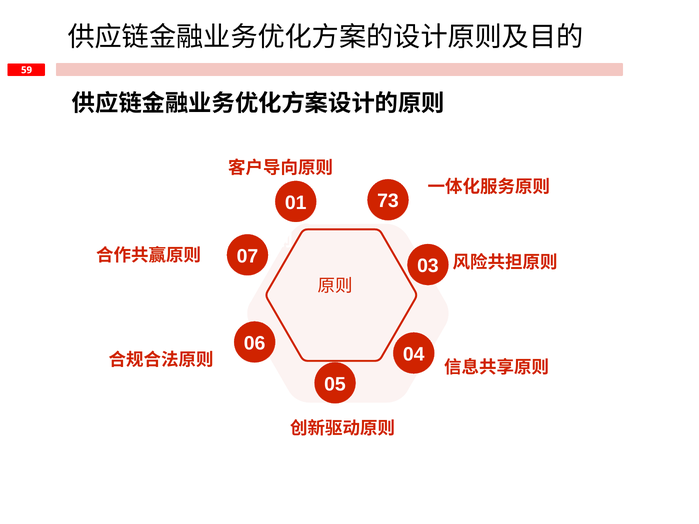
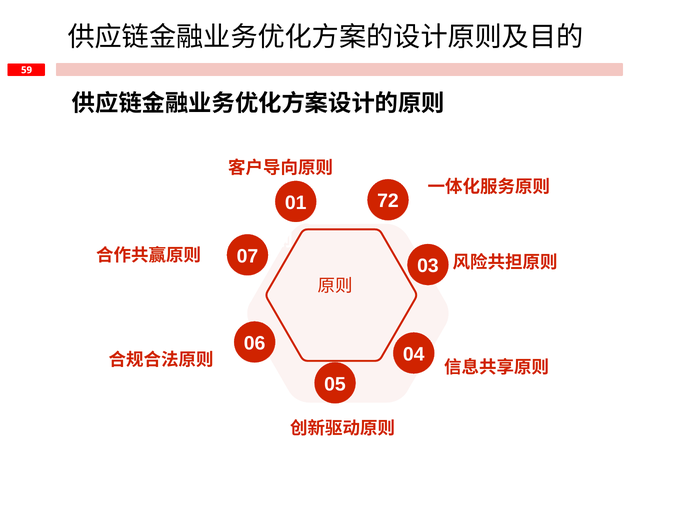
73: 73 -> 72
